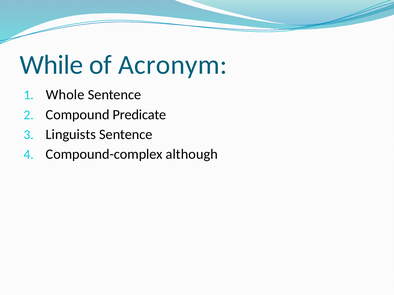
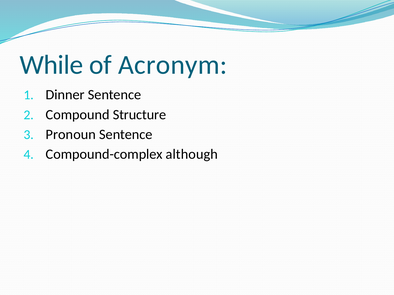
Whole: Whole -> Dinner
Predicate: Predicate -> Structure
Linguists: Linguists -> Pronoun
